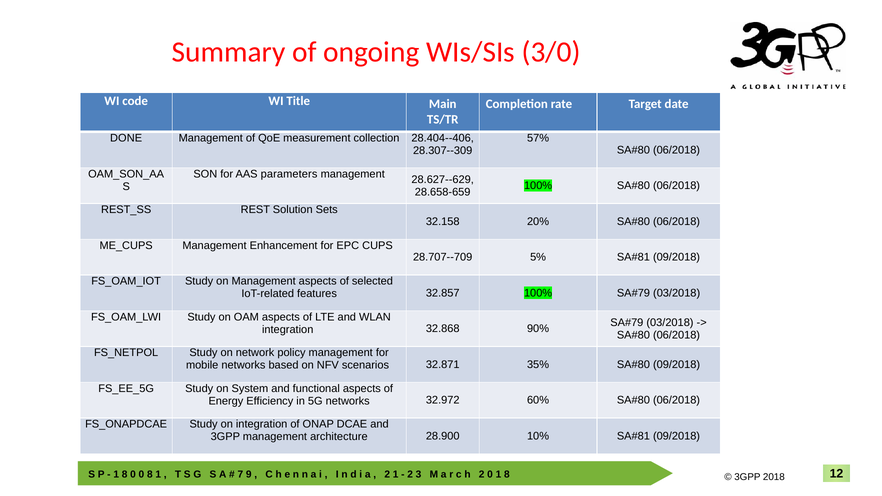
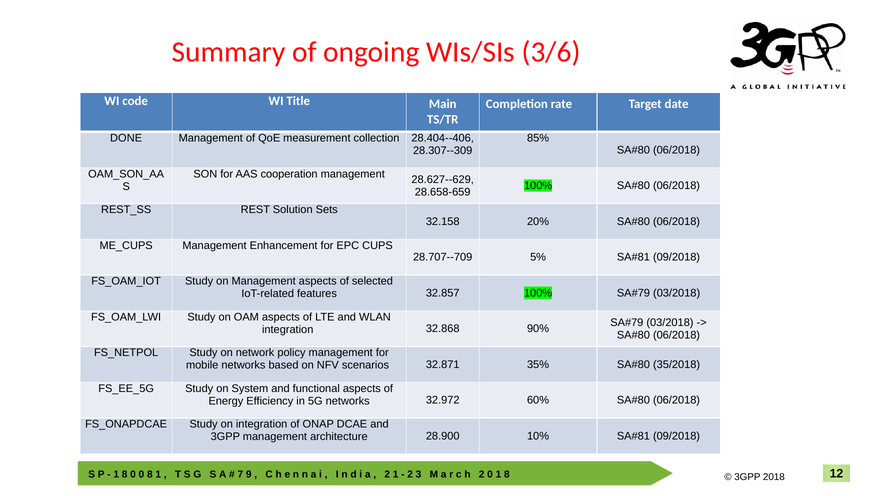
3/0: 3/0 -> 3/6
57%: 57% -> 85%
parameters: parameters -> cooperation
09/2018 at (677, 365): 09/2018 -> 35/2018
